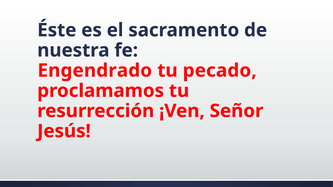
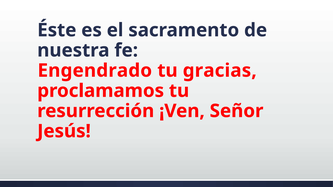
pecado: pecado -> gracias
